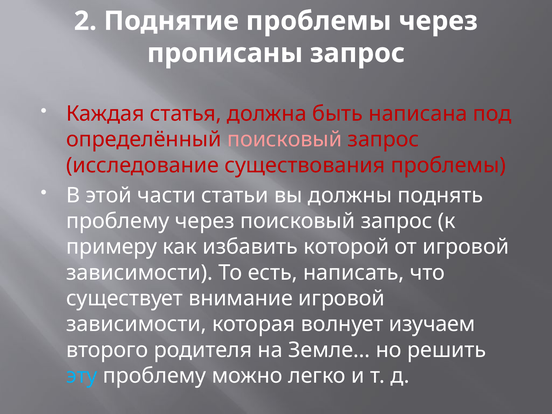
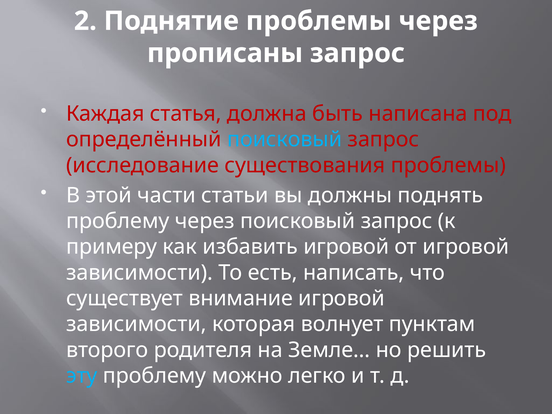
поисковый at (285, 139) colour: pink -> light blue
избавить которой: которой -> игровой
изучаем: изучаем -> пунктам
